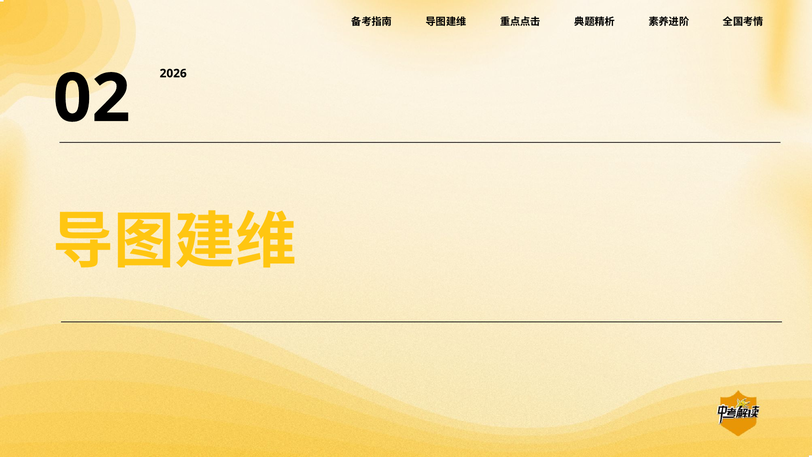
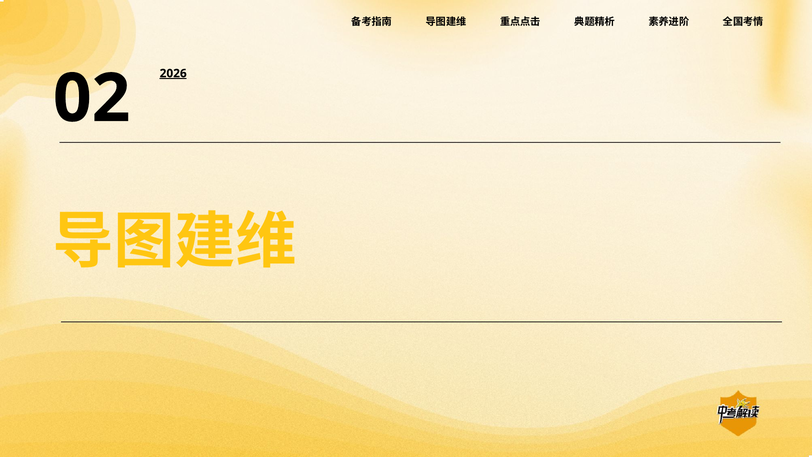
2026 underline: none -> present
